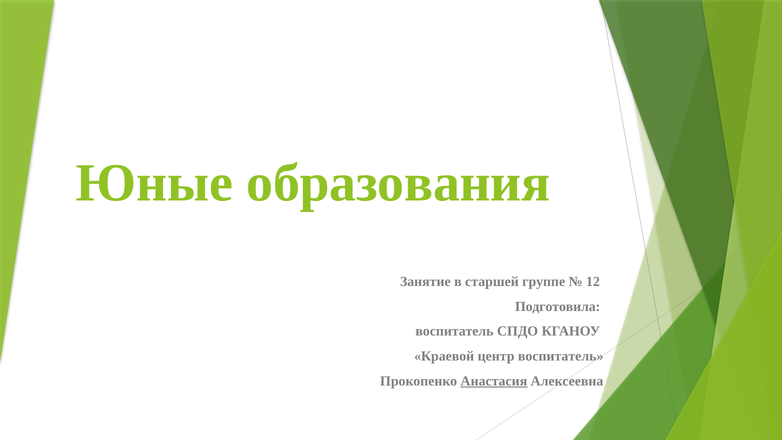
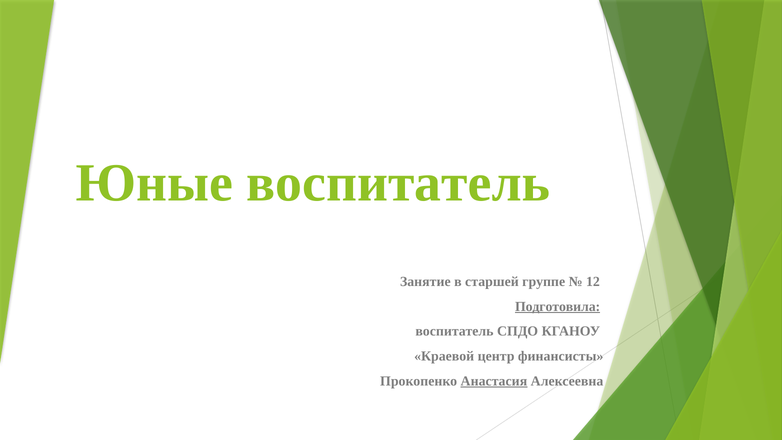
Юные образования: образования -> воспитатель
Подготовила underline: none -> present
центр воспитатель: воспитатель -> финансисты
